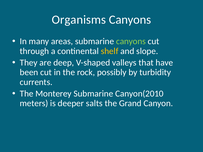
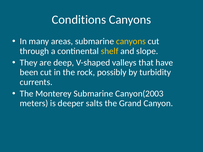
Organisms: Organisms -> Conditions
canyons at (131, 41) colour: light green -> yellow
Canyon(2010: Canyon(2010 -> Canyon(2003
